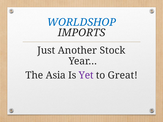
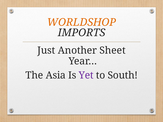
WORLDSHOP colour: blue -> orange
Stock: Stock -> Sheet
Great: Great -> South
